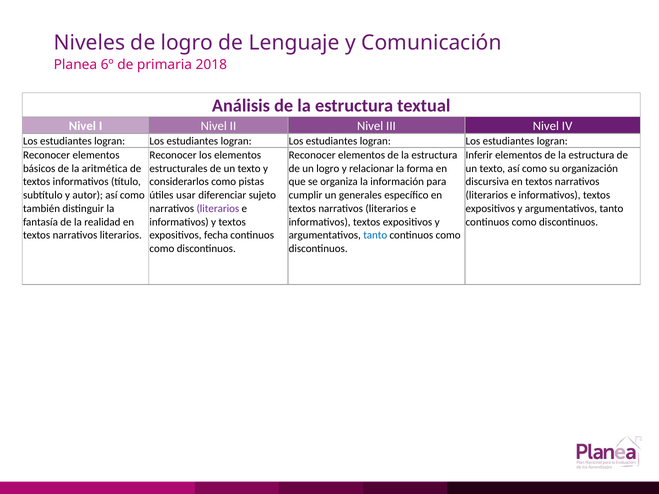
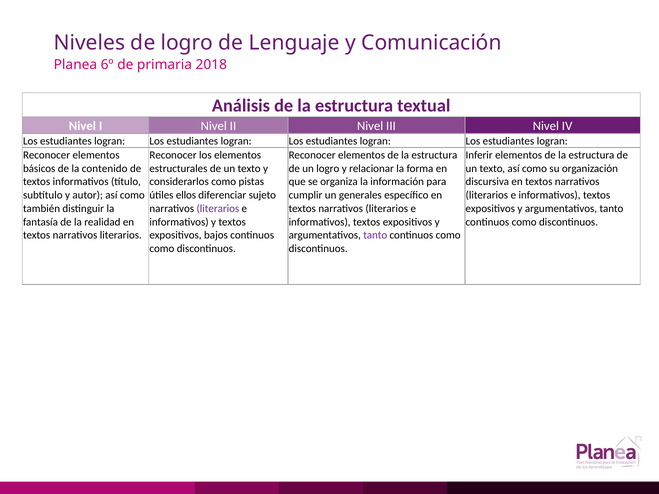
aritmética: aritmética -> contenido
usar: usar -> ellos
fecha: fecha -> bajos
tanto at (375, 235) colour: blue -> purple
